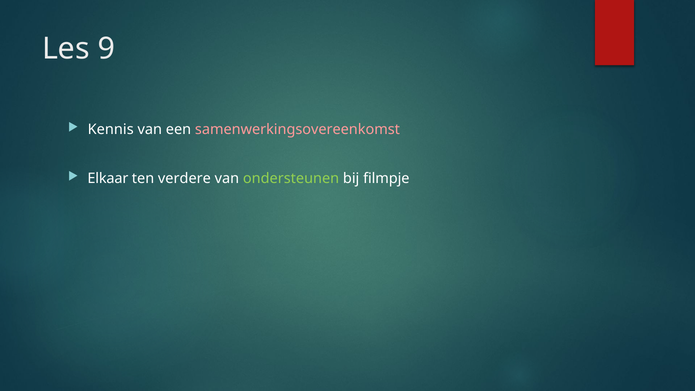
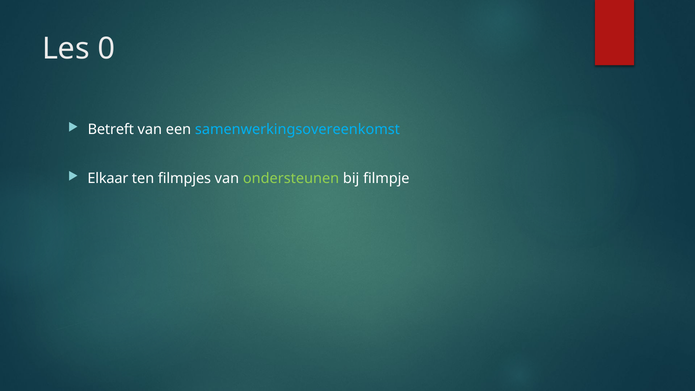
9: 9 -> 0
Kennis: Kennis -> Betreft
samenwerkingsovereenkomst colour: pink -> light blue
verdere: verdere -> filmpjes
